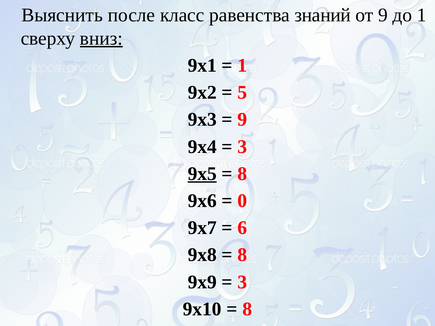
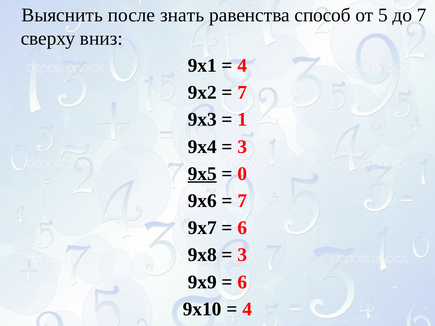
класс: класс -> знать
знаний: знаний -> способ
от 9: 9 -> 5
до 1: 1 -> 7
вниз underline: present -> none
1 at (242, 65): 1 -> 4
5 at (242, 93): 5 -> 7
9 at (242, 120): 9 -> 1
8 at (242, 174): 8 -> 0
0 at (242, 201): 0 -> 7
8 at (242, 255): 8 -> 3
3 at (242, 282): 3 -> 6
8 at (247, 309): 8 -> 4
